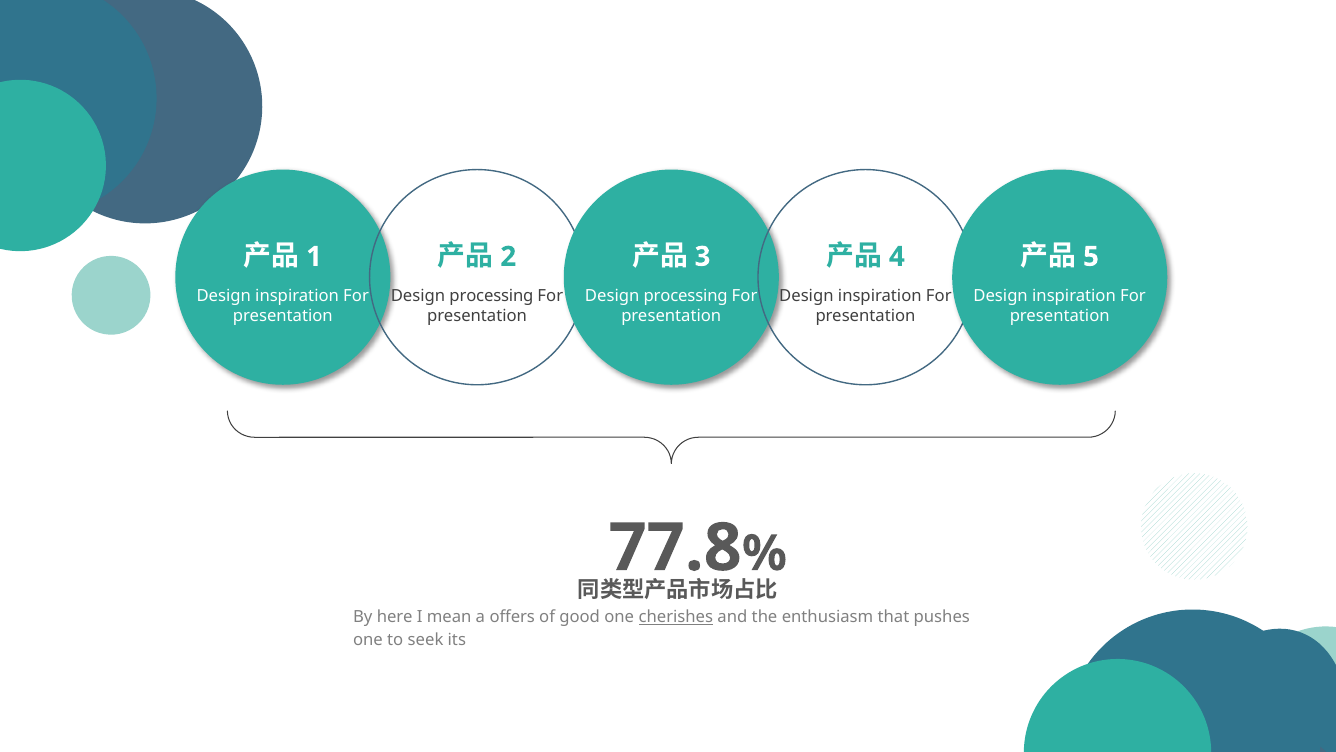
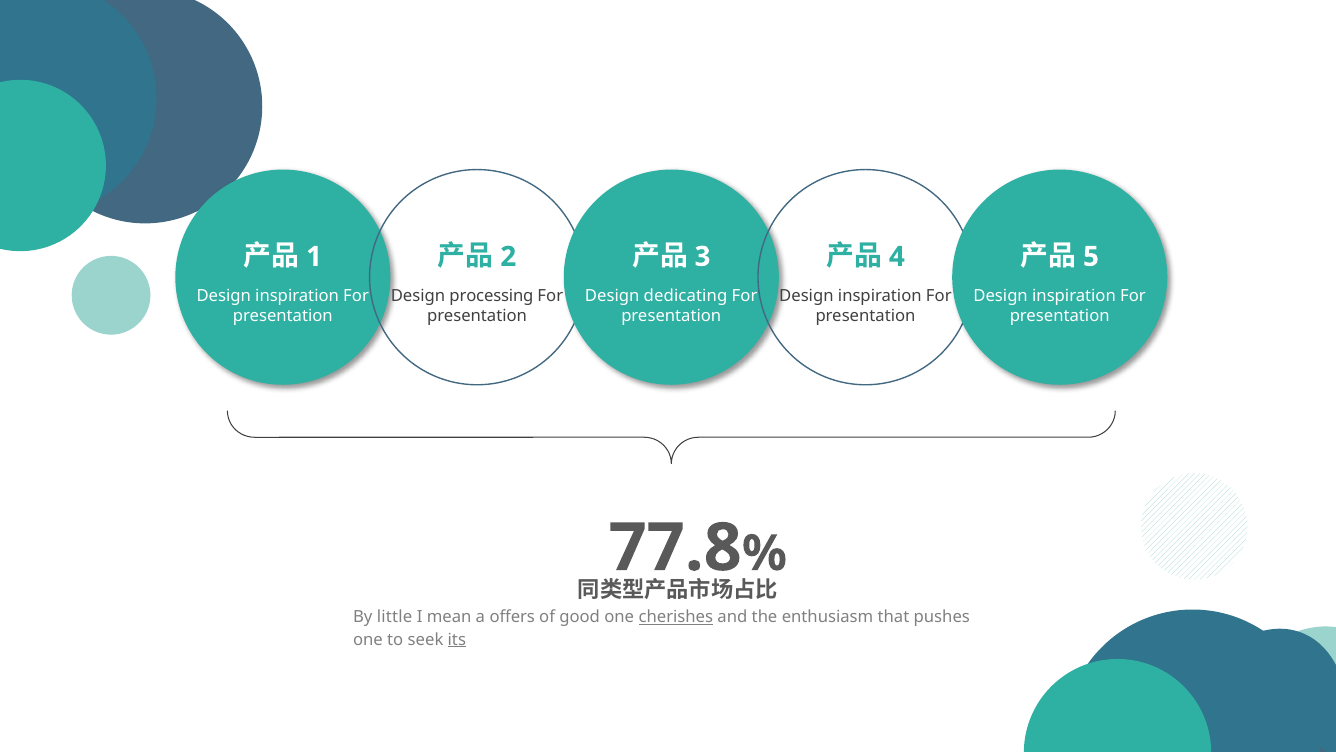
processing at (686, 296): processing -> dedicating
here: here -> little
its underline: none -> present
